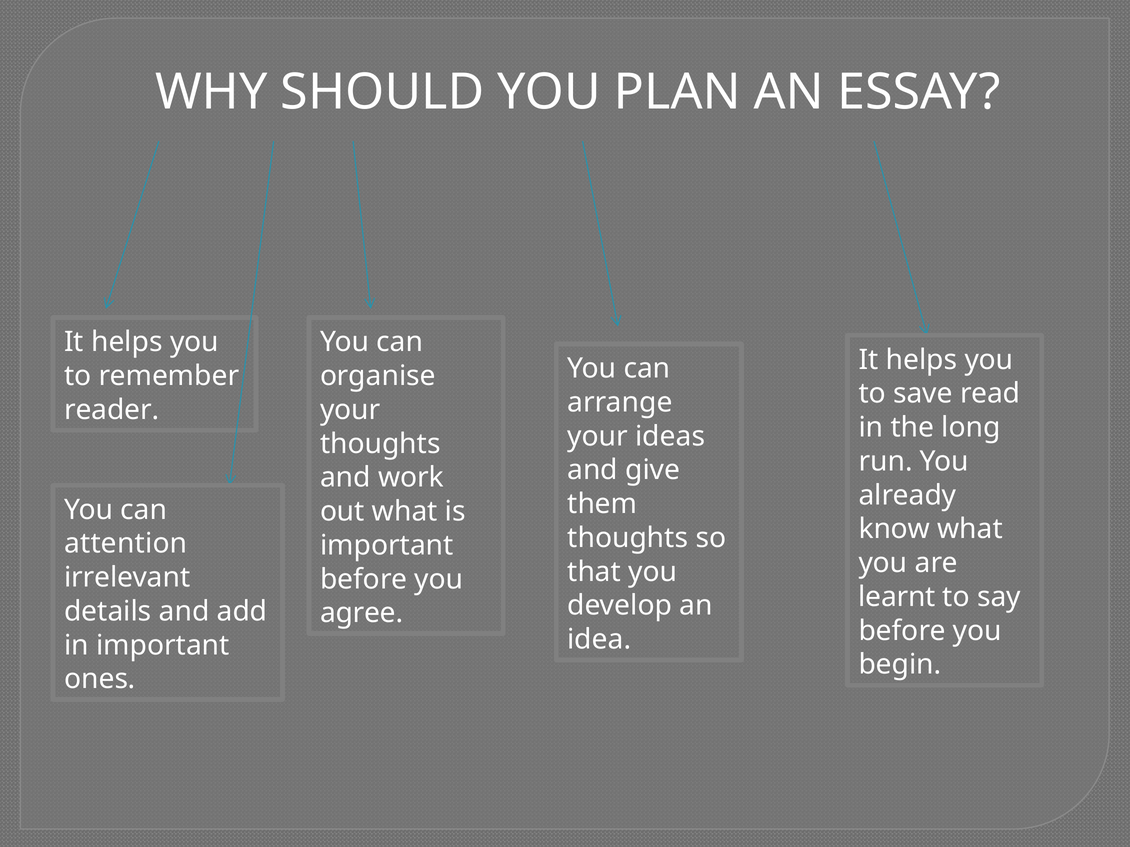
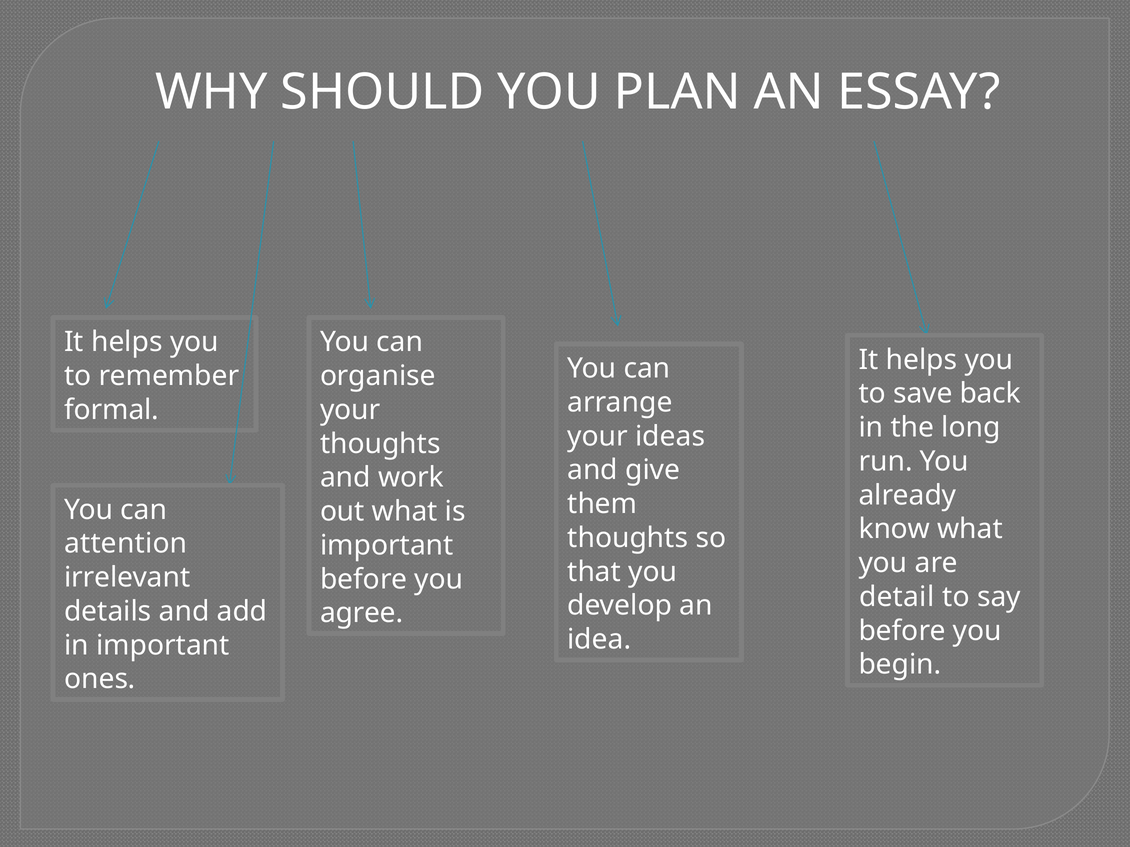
read: read -> back
reader: reader -> formal
learnt: learnt -> detail
